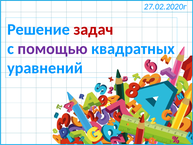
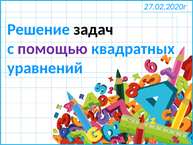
задач colour: red -> black
